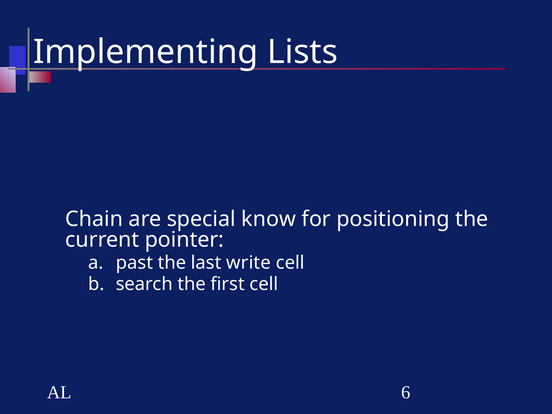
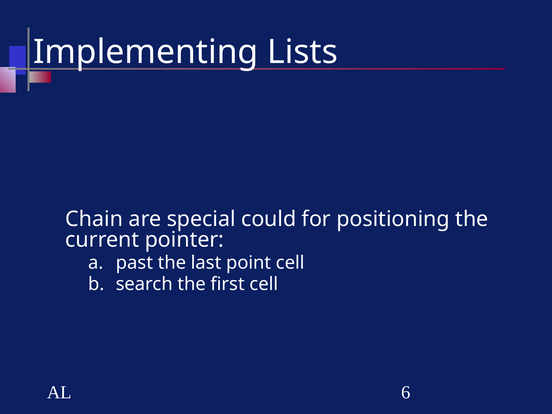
know: know -> could
write: write -> point
